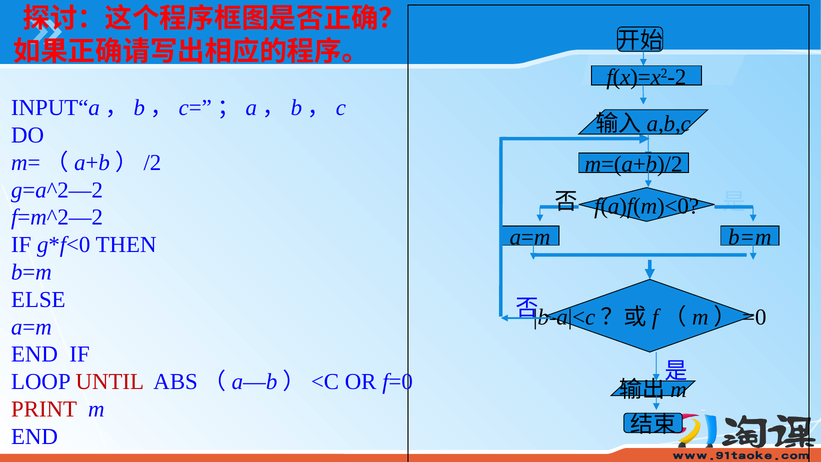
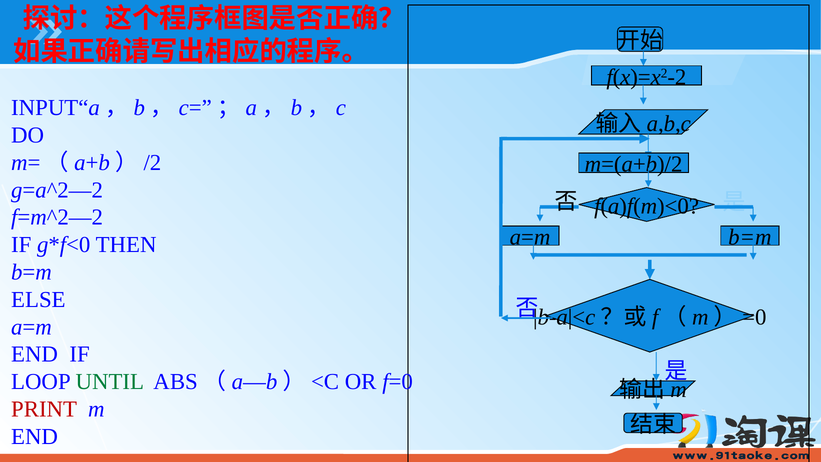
UNTIL colour: red -> green
